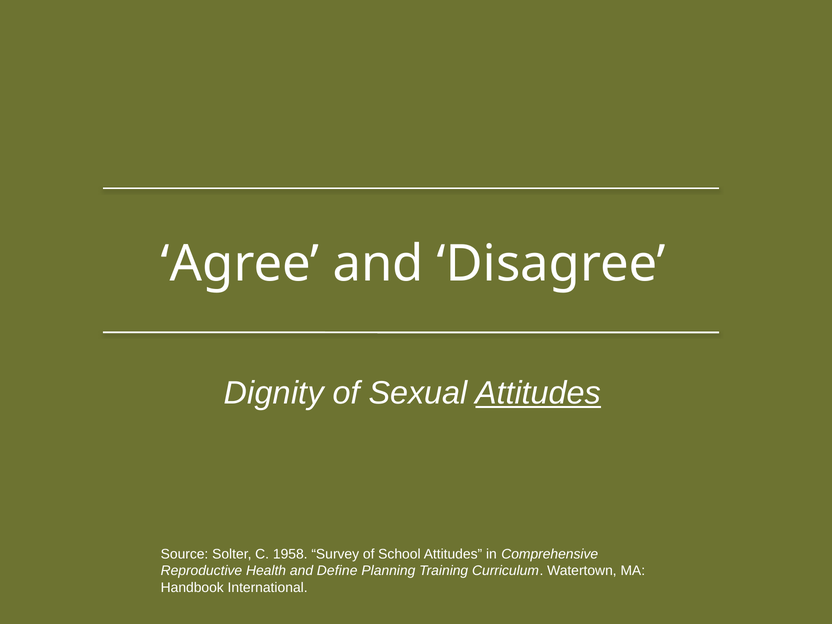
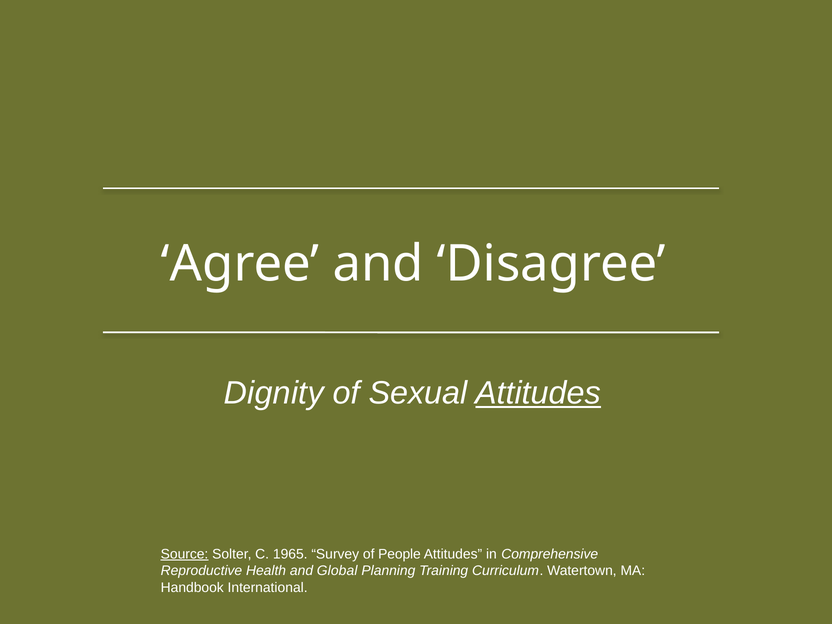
Source underline: none -> present
1958: 1958 -> 1965
School: School -> People
Define: Define -> Global
